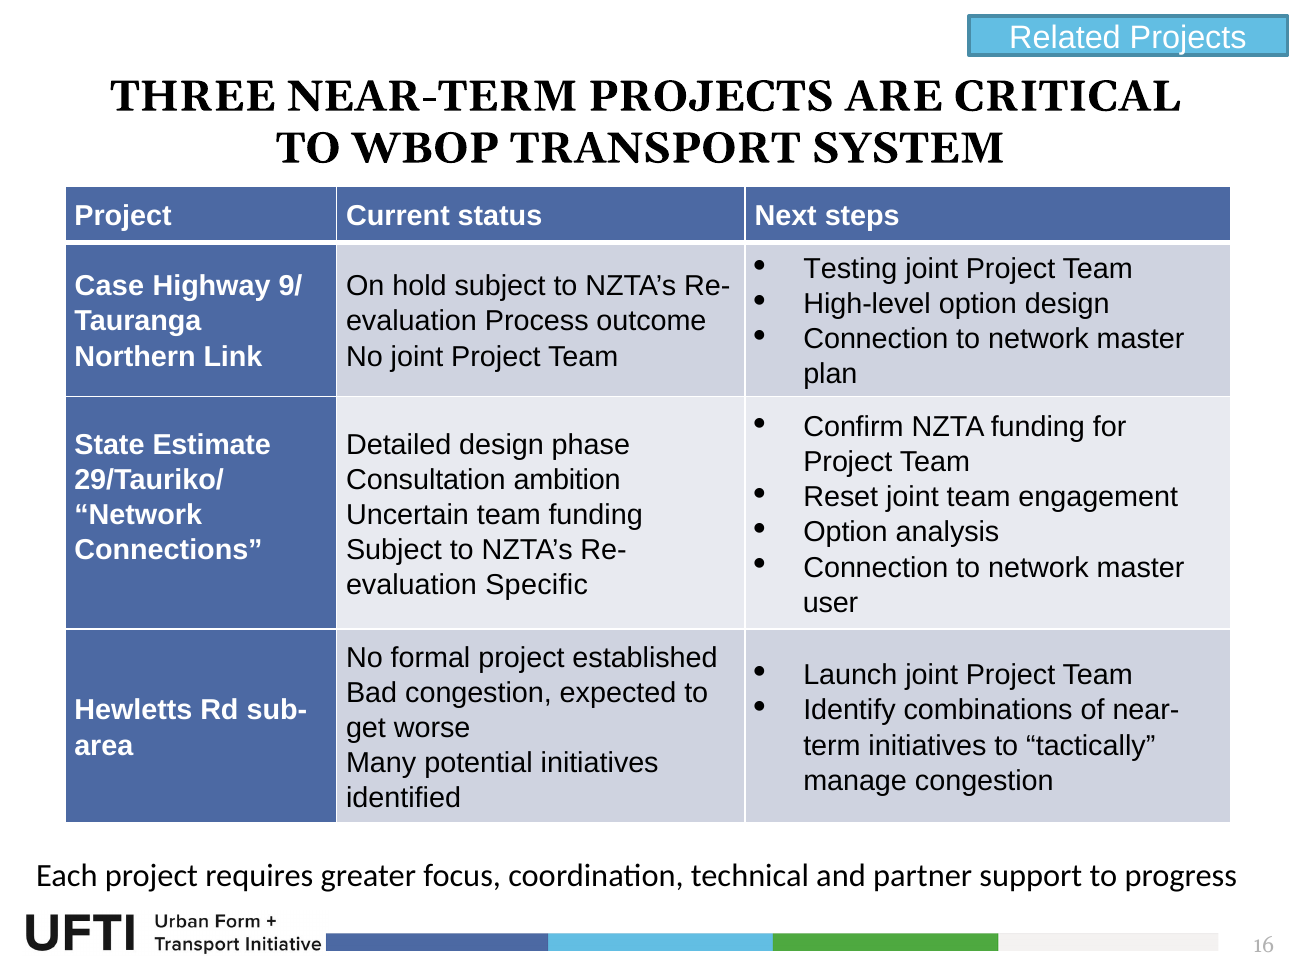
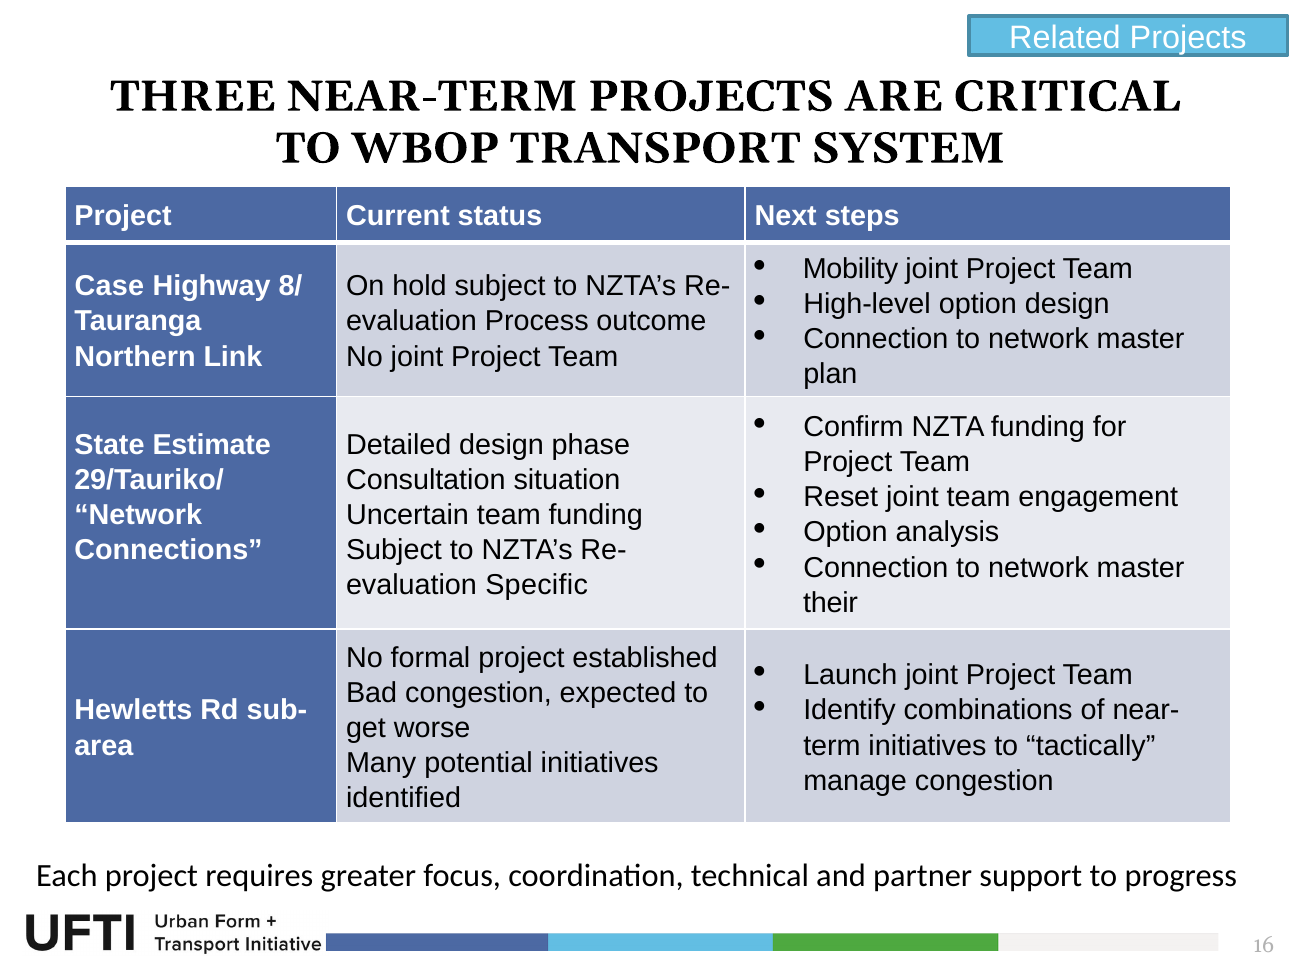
Testing: Testing -> Mobility
9/: 9/ -> 8/
ambition: ambition -> situation
user: user -> their
